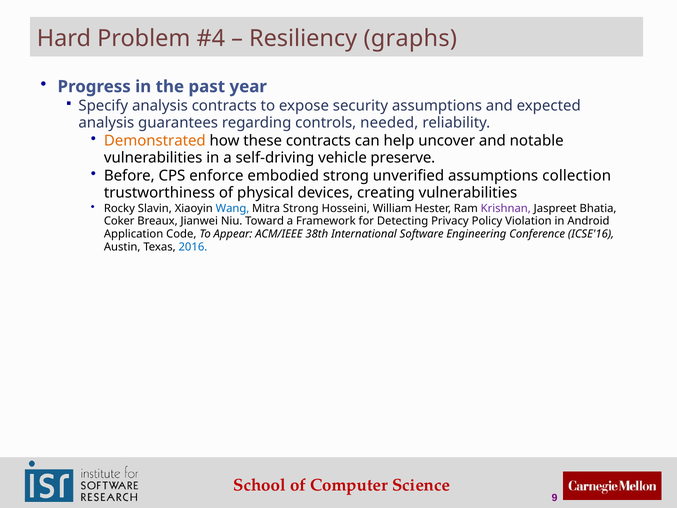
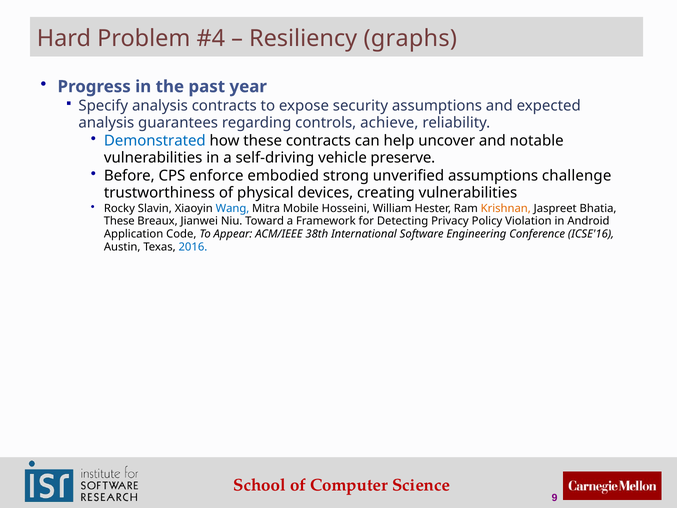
needed: needed -> achieve
Demonstrated colour: orange -> blue
collection: collection -> challenge
Mitra Strong: Strong -> Mobile
Krishnan colour: purple -> orange
Coker at (119, 221): Coker -> These
